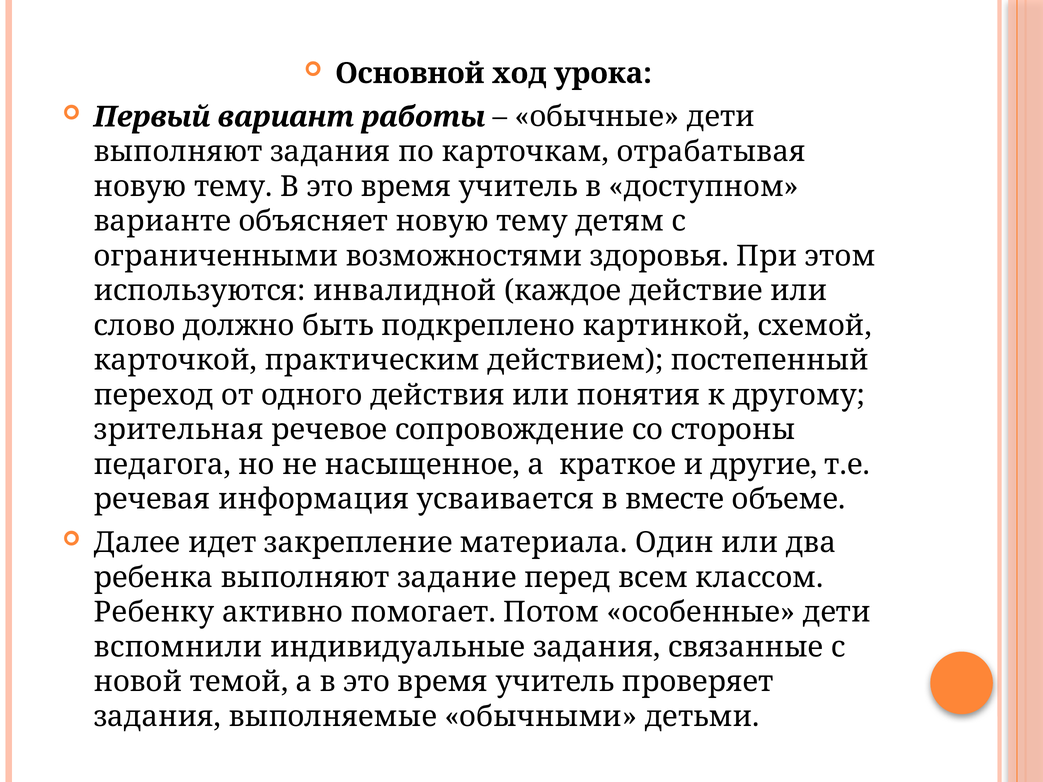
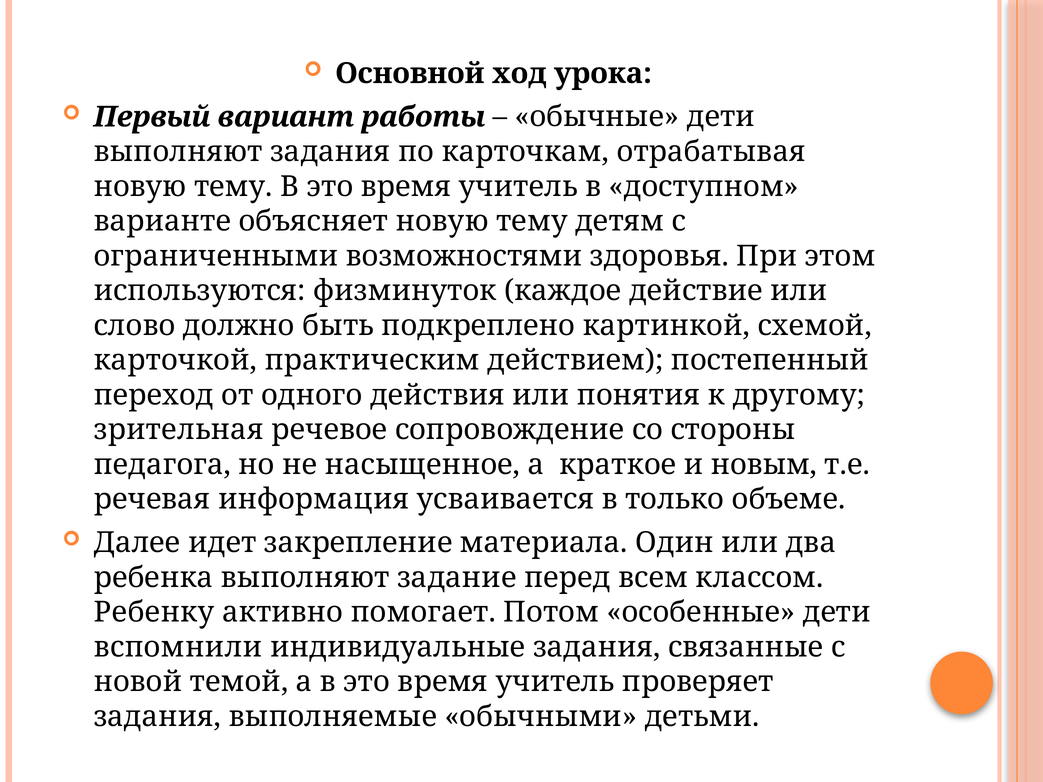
инвалидной: инвалидной -> физминуток
другие: другие -> новым
вместе: вместе -> только
